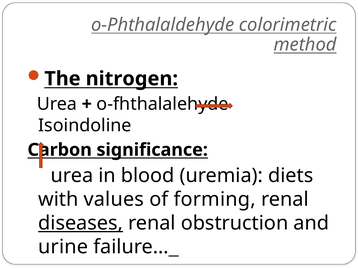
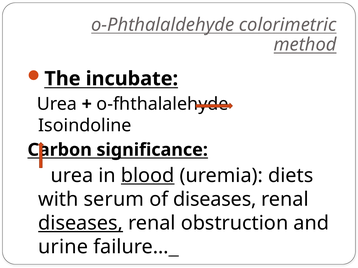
nitrogen: nitrogen -> incubate
blood underline: none -> present
values: values -> serum
of forming: forming -> diseases
